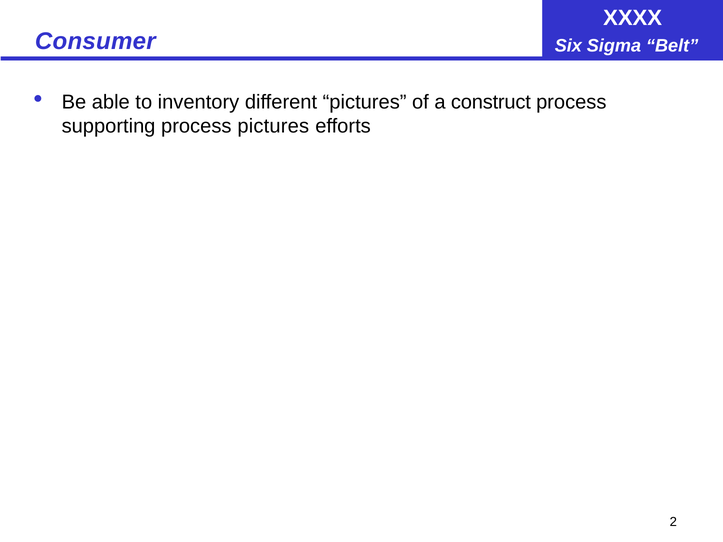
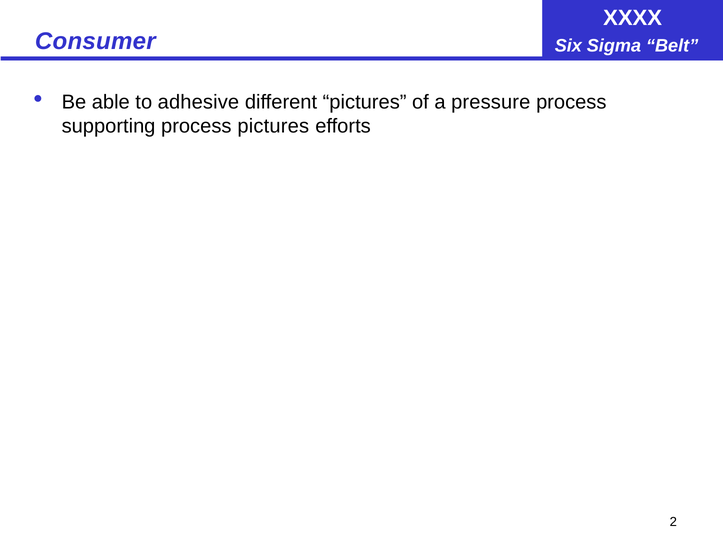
inventory: inventory -> adhesive
construct: construct -> pressure
